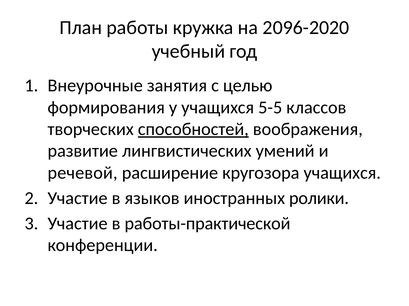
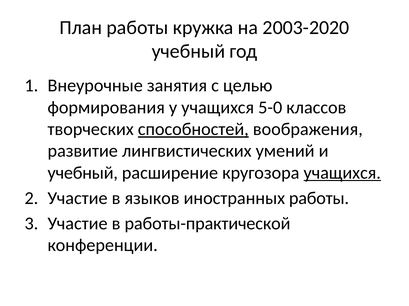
2096-2020: 2096-2020 -> 2003-2020
5-5: 5-5 -> 5-0
речевой at (83, 173): речевой -> учебный
учащихся at (342, 173) underline: none -> present
иностранных ролики: ролики -> работы
